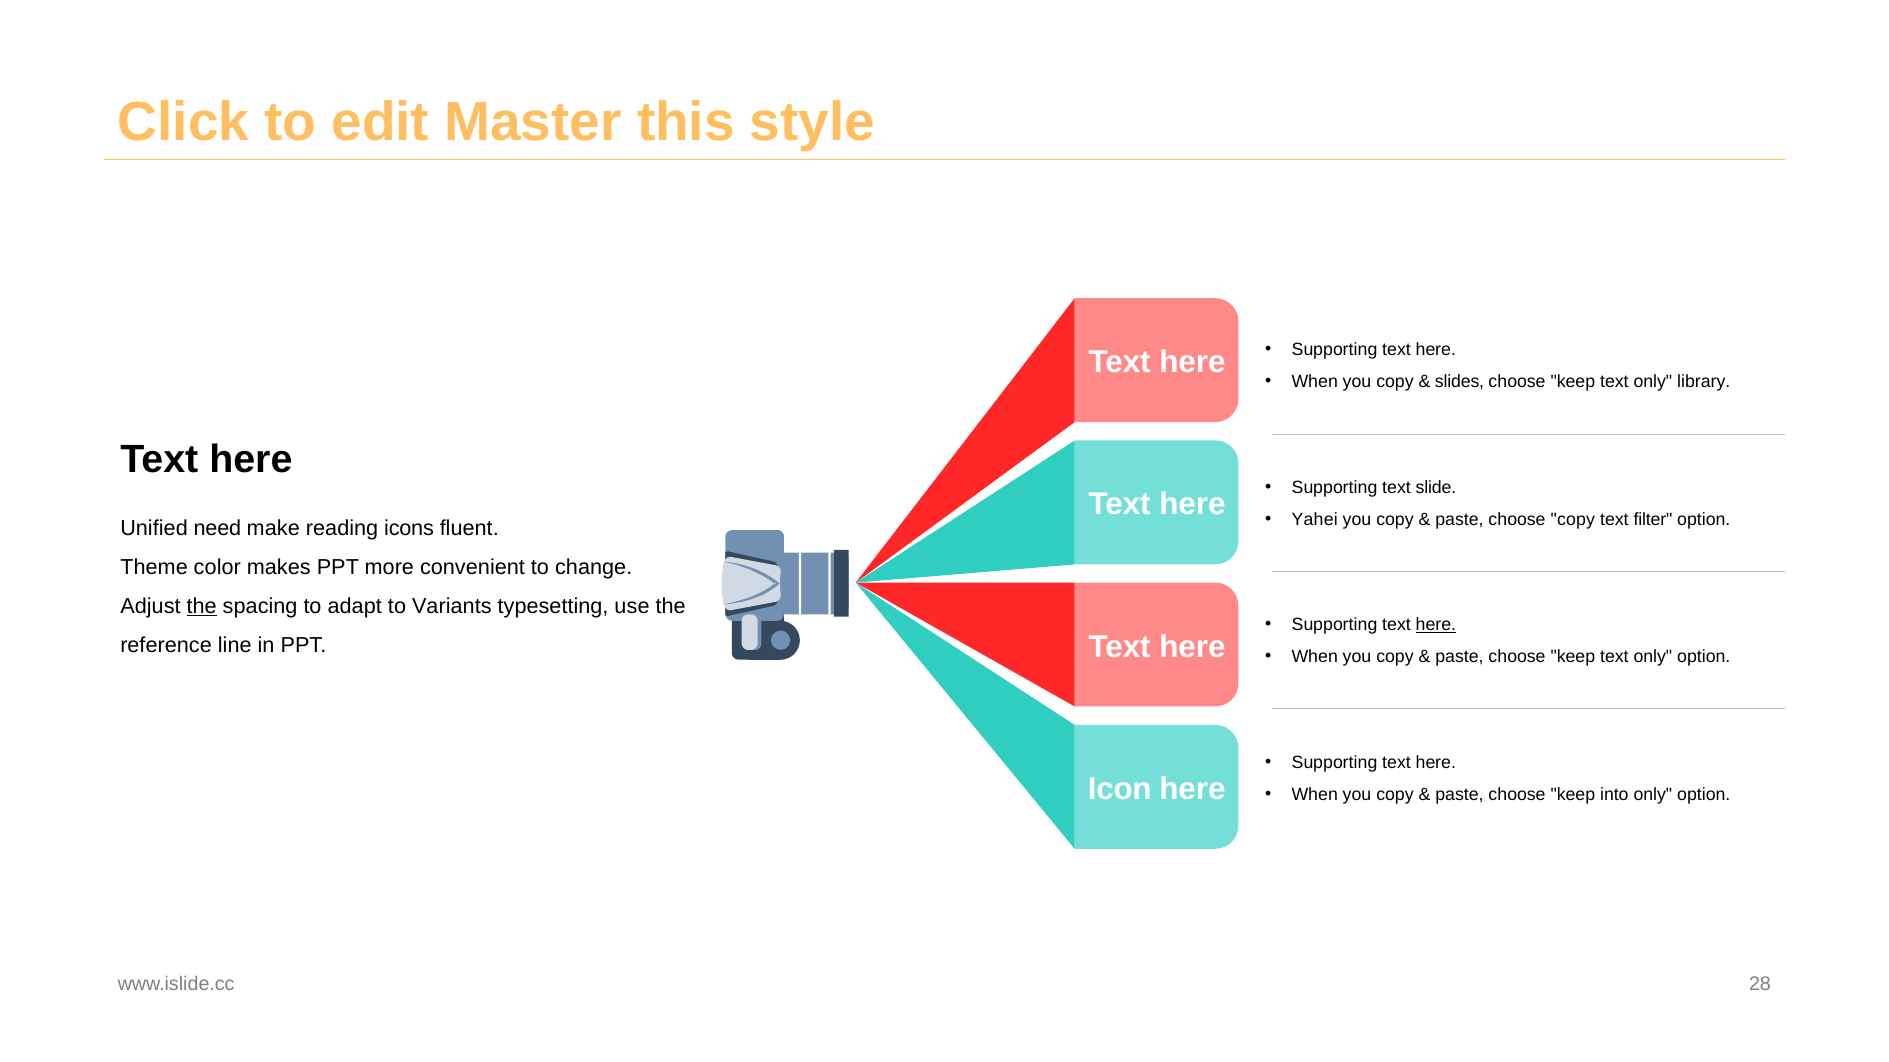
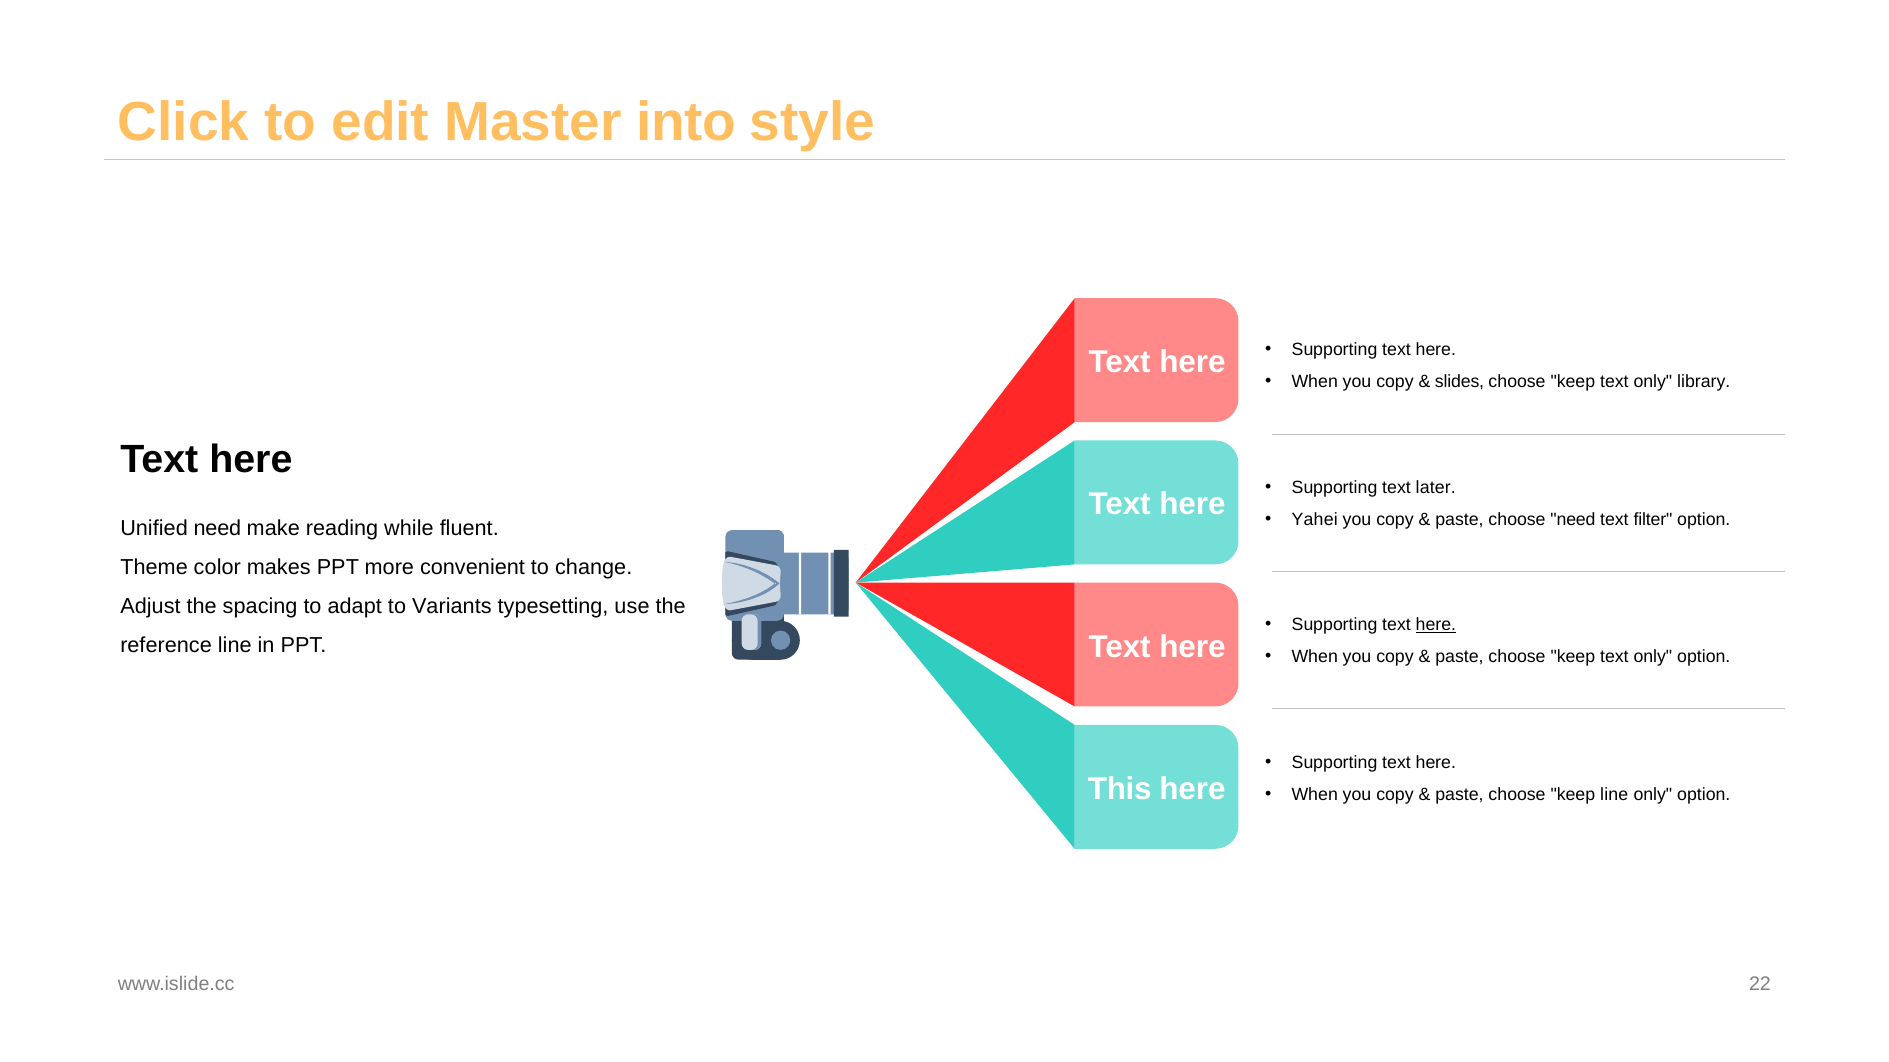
this: this -> into
slide: slide -> later
choose copy: copy -> need
icons: icons -> while
the at (202, 607) underline: present -> none
Icon: Icon -> This
keep into: into -> line
28: 28 -> 22
